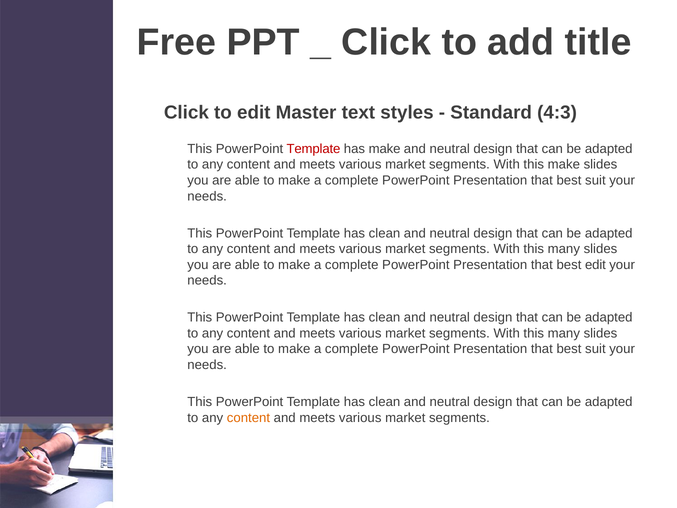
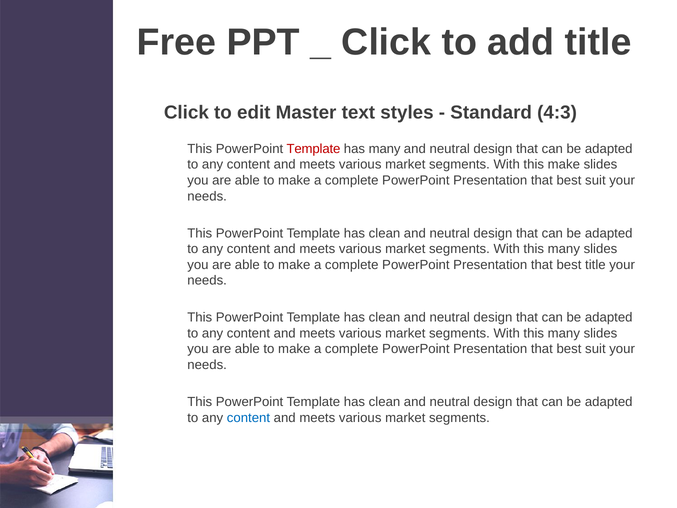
has make: make -> many
best edit: edit -> title
content at (248, 417) colour: orange -> blue
